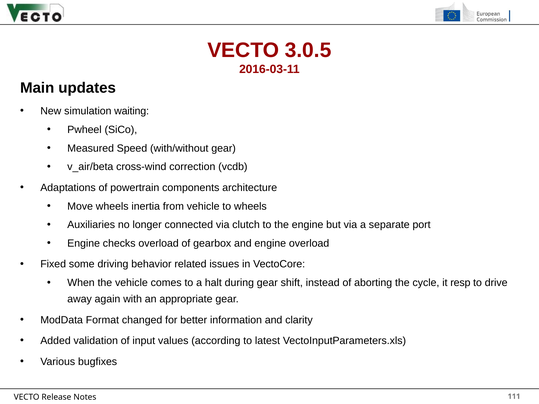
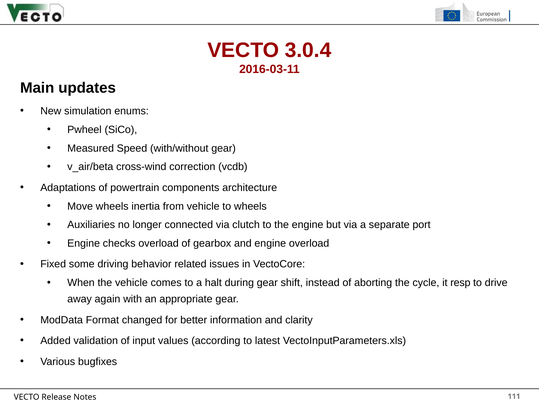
3.0.5: 3.0.5 -> 3.0.4
waiting: waiting -> enums
